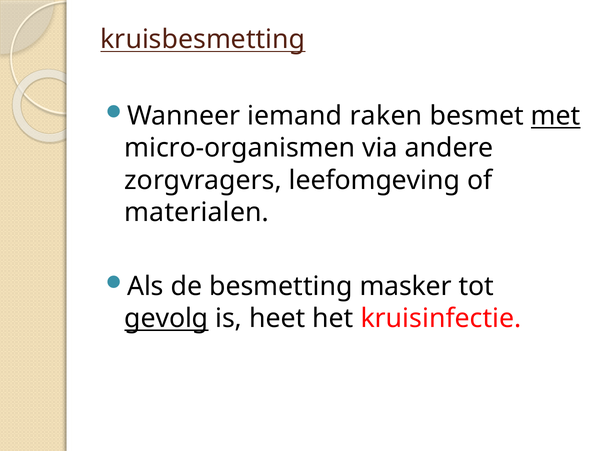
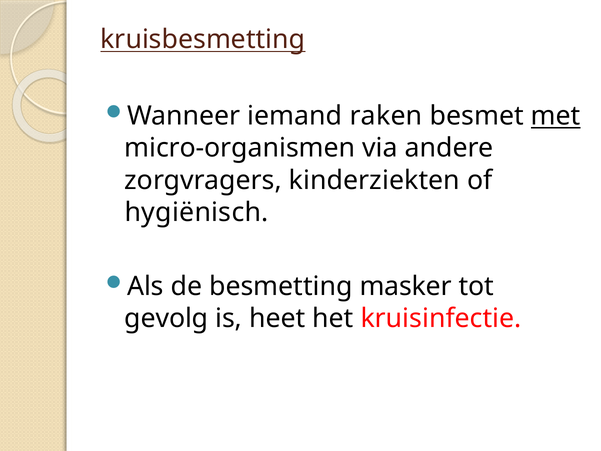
leefomgeving: leefomgeving -> kinderziekten
materialen: materialen -> hygiënisch
gevolg underline: present -> none
